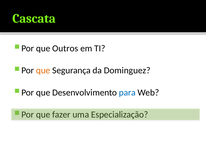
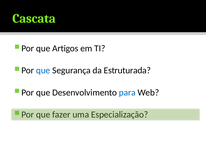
Outros: Outros -> Artigos
que at (43, 70) colour: orange -> blue
Dominguez: Dominguez -> Estruturada
